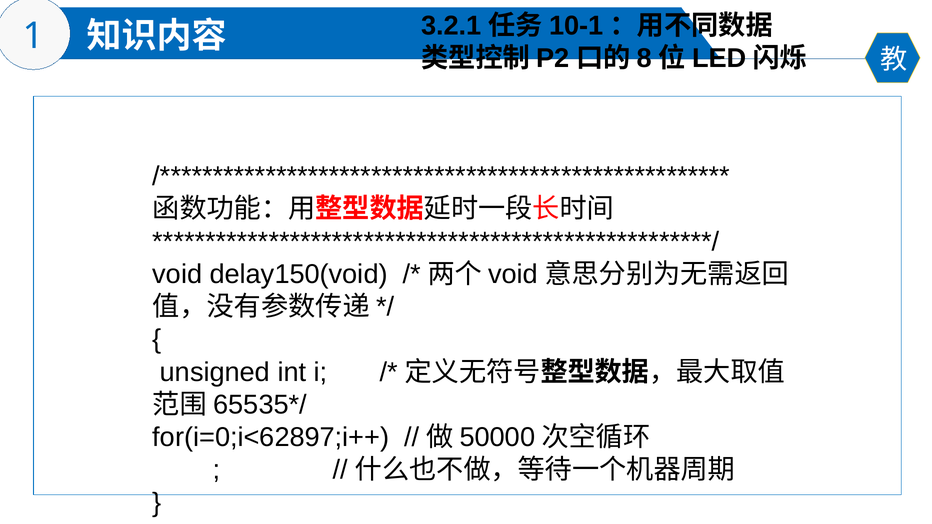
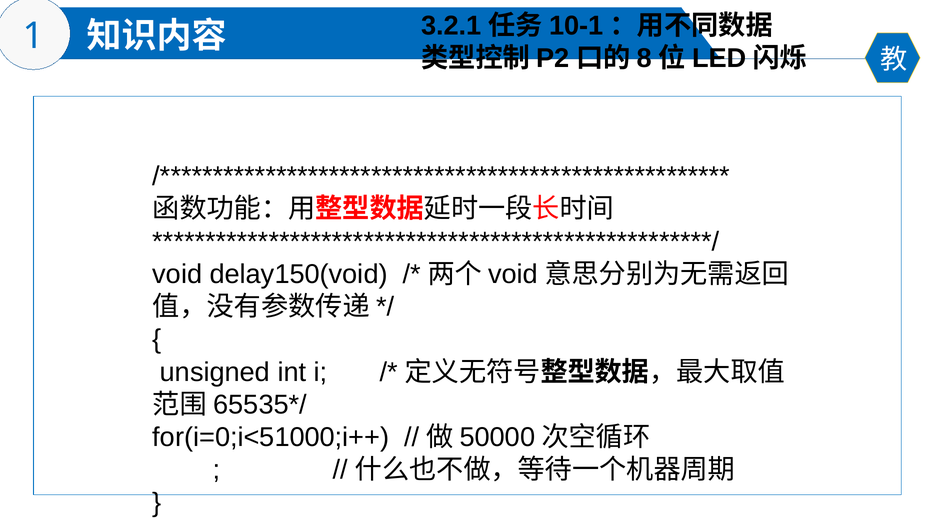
for(i=0;i<62897;i++: for(i=0;i<62897;i++ -> for(i=0;i<51000;i++
